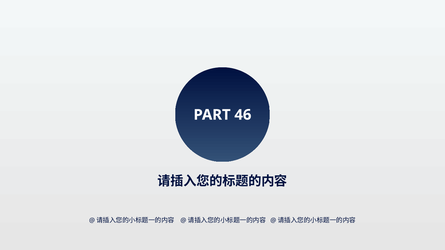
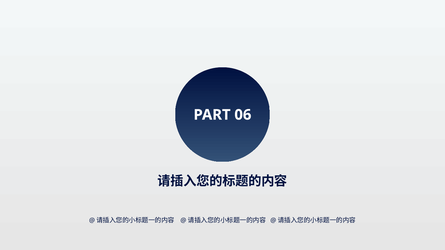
46: 46 -> 06
